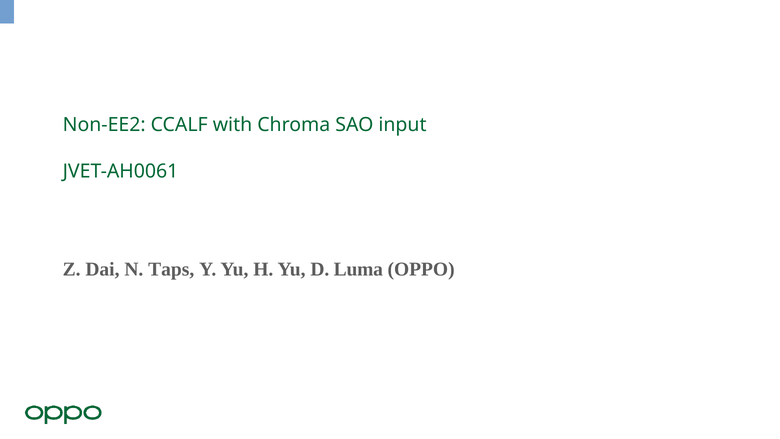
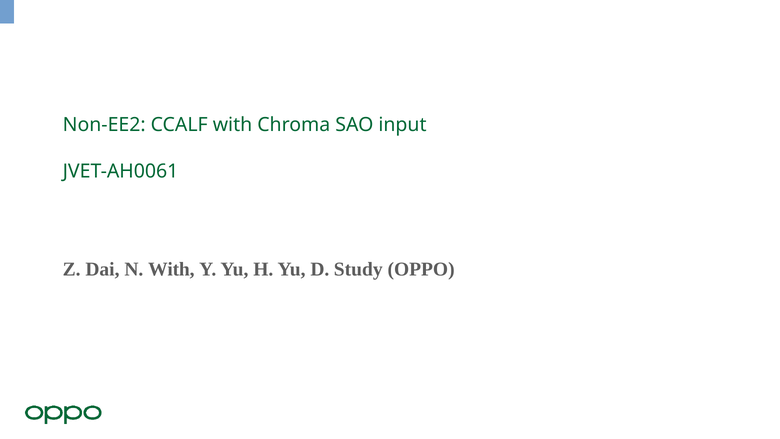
N Taps: Taps -> With
Luma: Luma -> Study
